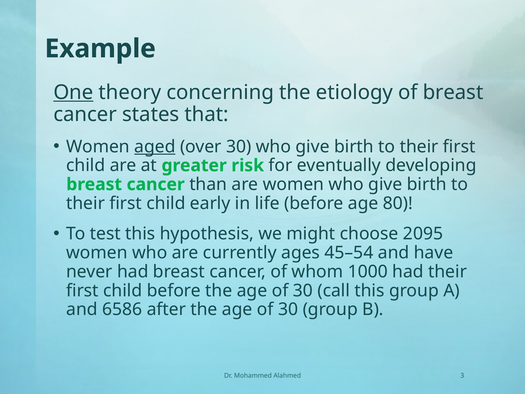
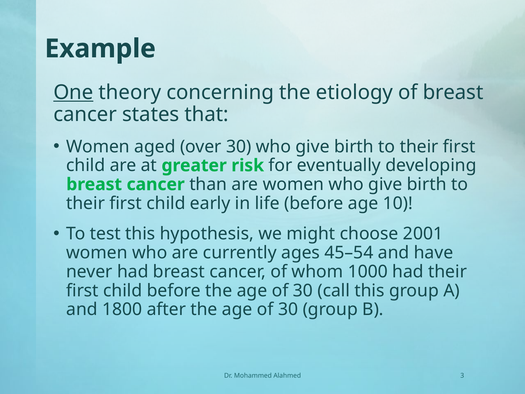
aged underline: present -> none
80: 80 -> 10
2095: 2095 -> 2001
6586: 6586 -> 1800
